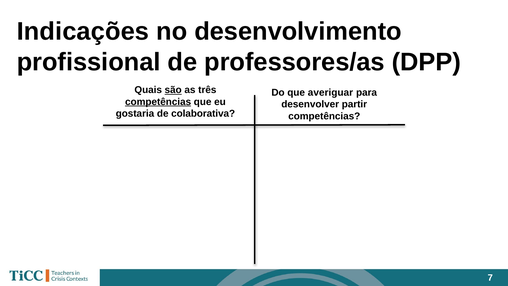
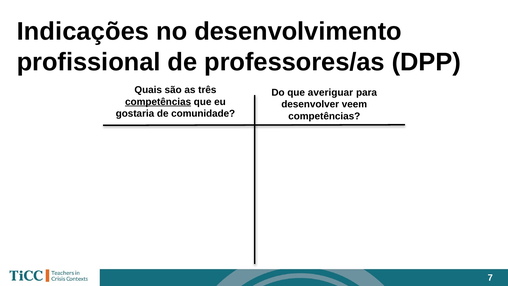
são underline: present -> none
partir: partir -> veem
colaborativa: colaborativa -> comunidade
